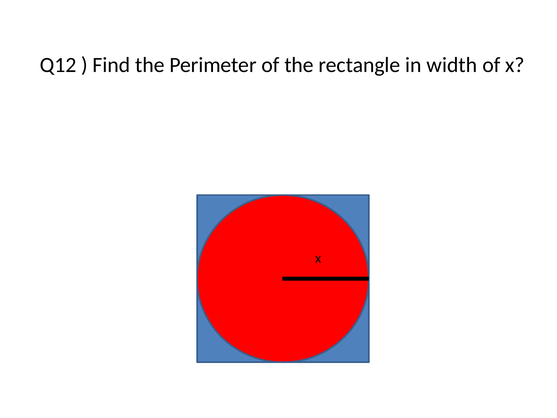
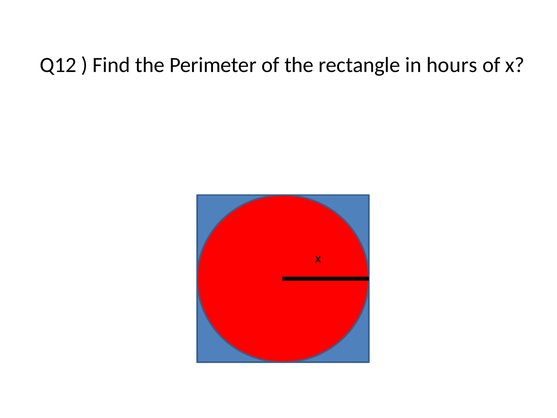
width: width -> hours
